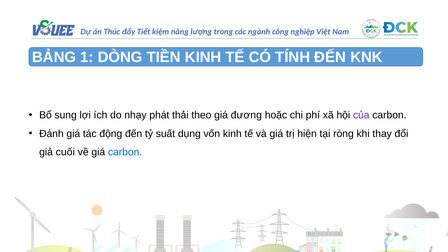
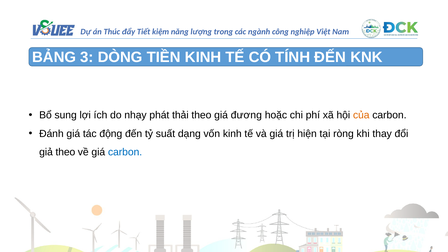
1: 1 -> 3
của colour: purple -> orange
dụng: dụng -> dạng
giả cuối: cuối -> theo
